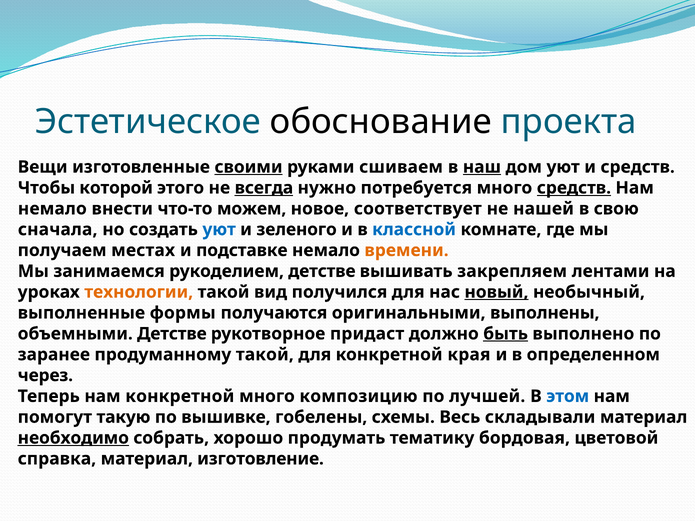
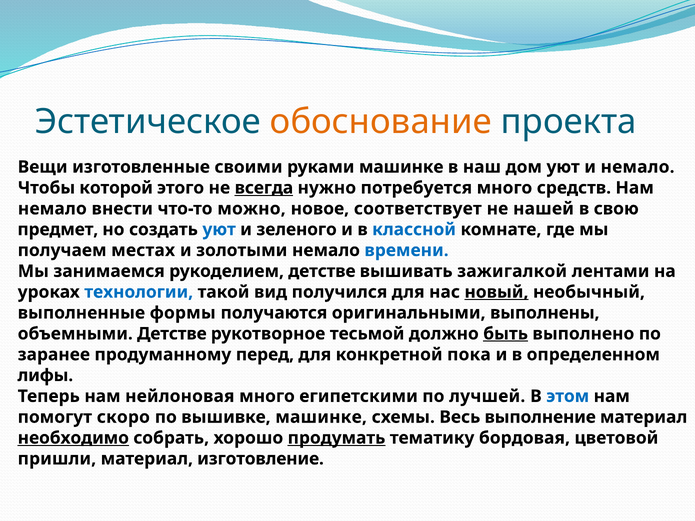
обоснование colour: black -> orange
своими underline: present -> none
руками сшиваем: сшиваем -> машинке
наш underline: present -> none
и средств: средств -> немало
средств at (574, 188) underline: present -> none
можем: можем -> можно
сначала: сначала -> предмет
подставке: подставке -> золотыми
времени colour: orange -> blue
закрепляем: закрепляем -> зажигалкой
технологии colour: orange -> blue
придаст: придаст -> тесьмой
продуманному такой: такой -> перед
края: края -> пока
через: через -> лифы
нам конкретной: конкретной -> нейлоновая
композицию: композицию -> египетскими
такую: такую -> скоро
вышивке гобелены: гобелены -> машинке
складывали: складывали -> выполнение
продумать underline: none -> present
справка: справка -> пришли
